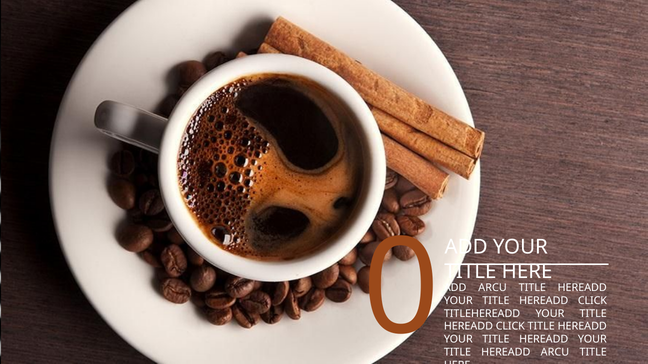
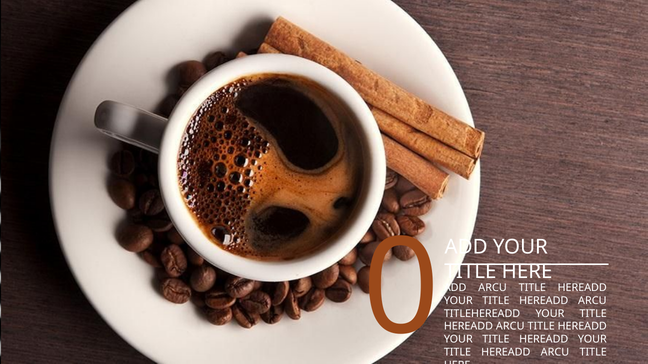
CLICK at (592, 301): CLICK -> ARCU
CLICK at (510, 327): CLICK -> ARCU
